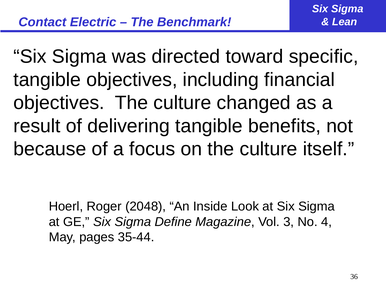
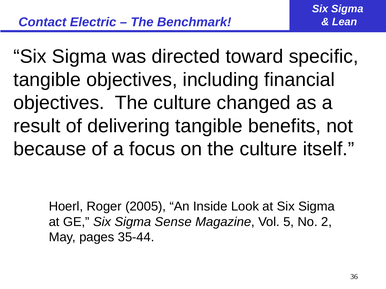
2048: 2048 -> 2005
Define: Define -> Sense
3: 3 -> 5
4: 4 -> 2
